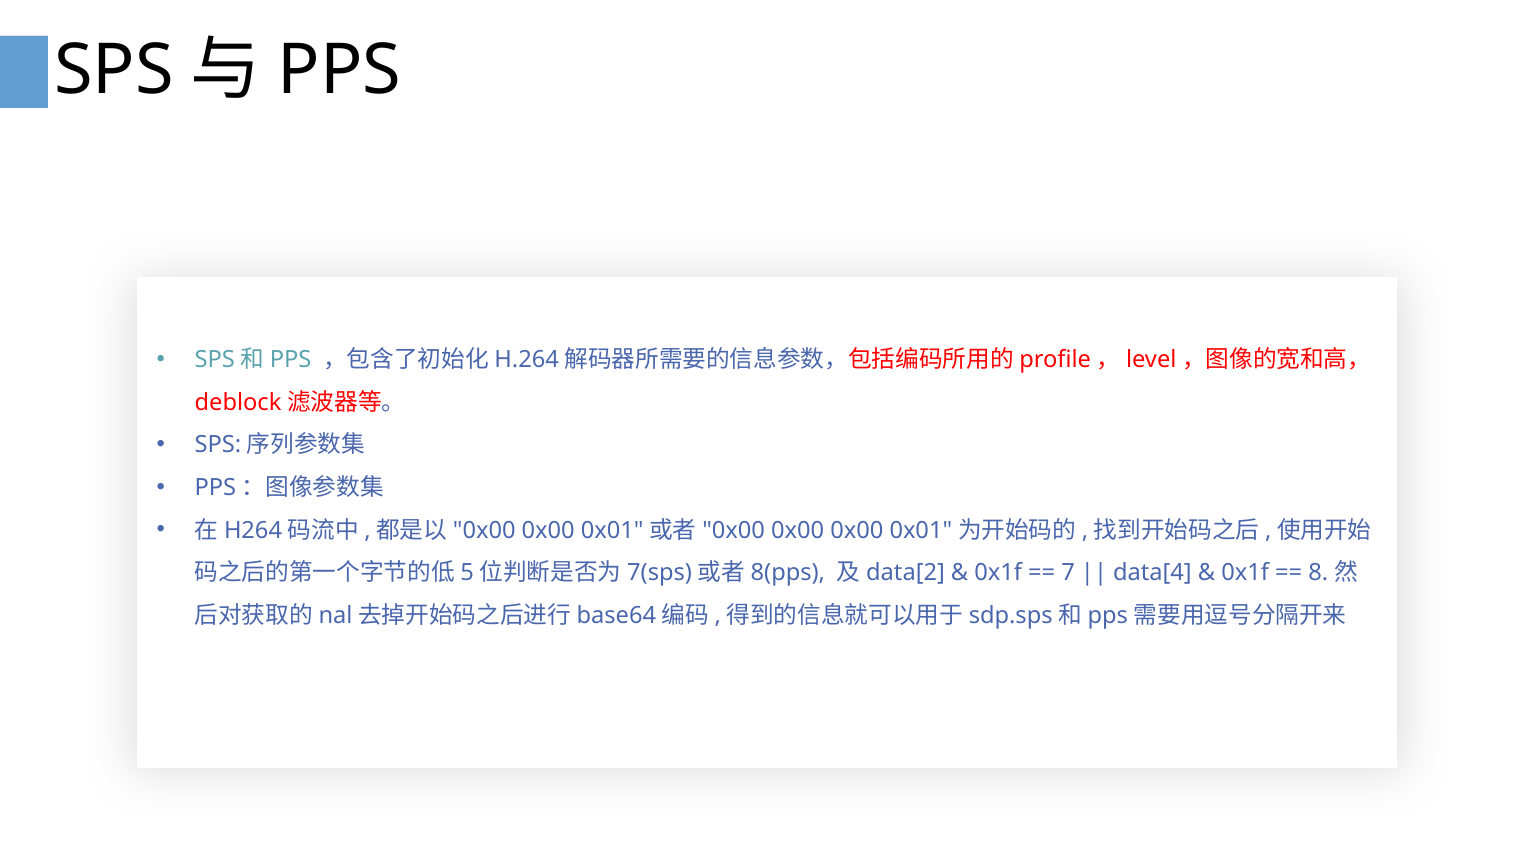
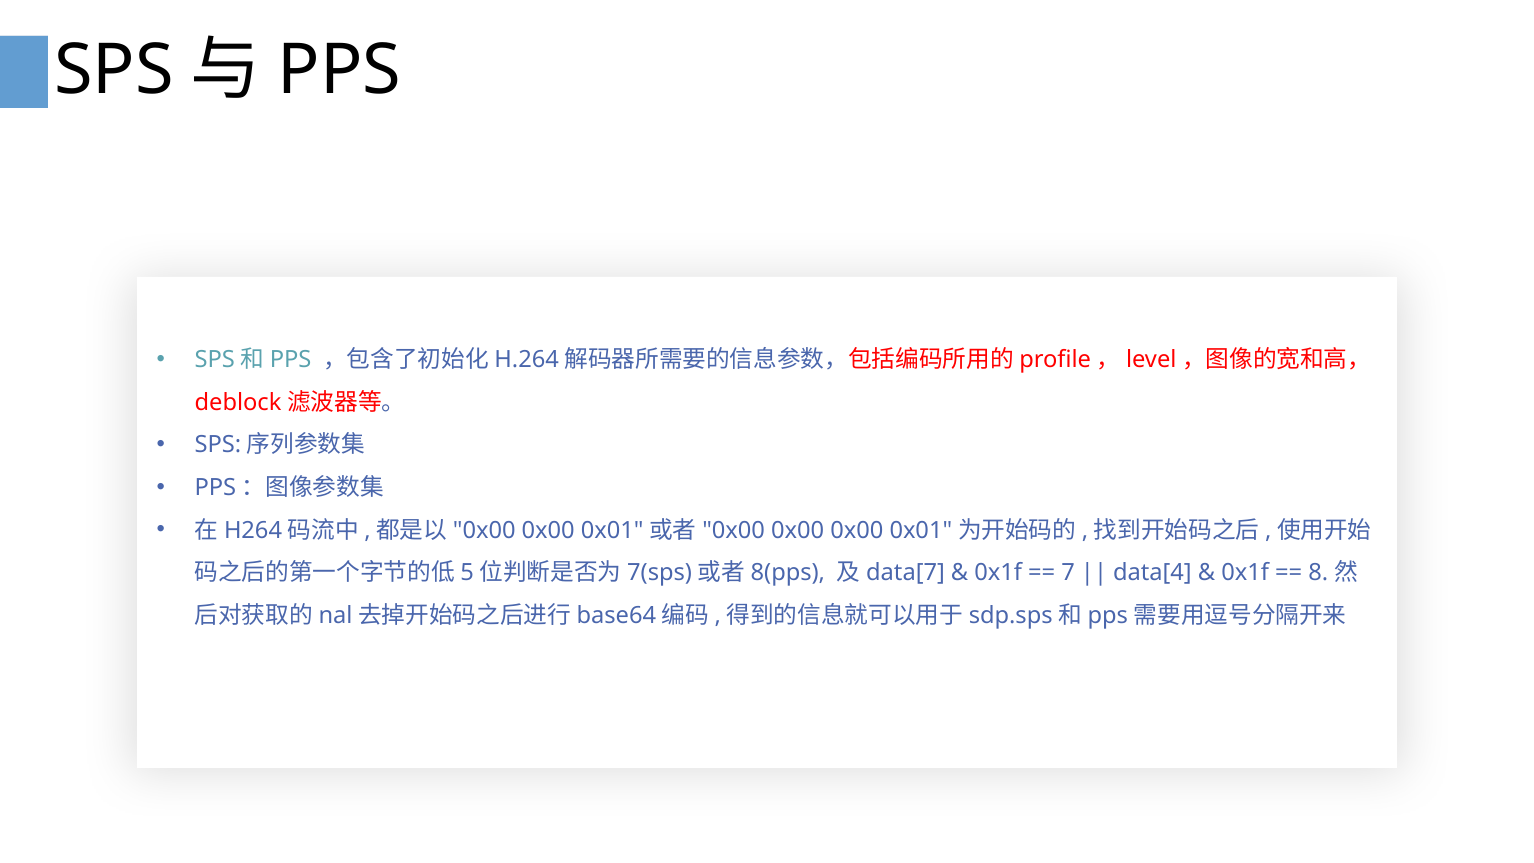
data[2: data[2 -> data[7
